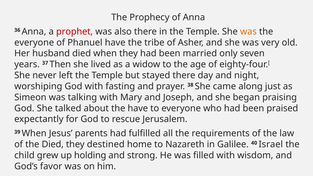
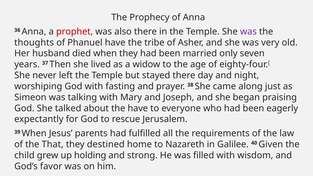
was at (248, 32) colour: orange -> purple
everyone at (34, 43): everyone -> thoughts
praised: praised -> eagerly
the Died: Died -> That
Israel: Israel -> Given
